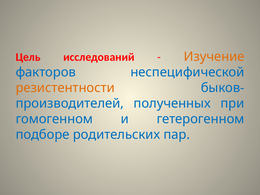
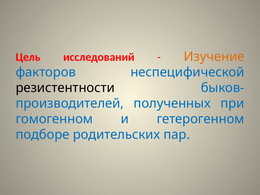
резистентности colour: orange -> black
